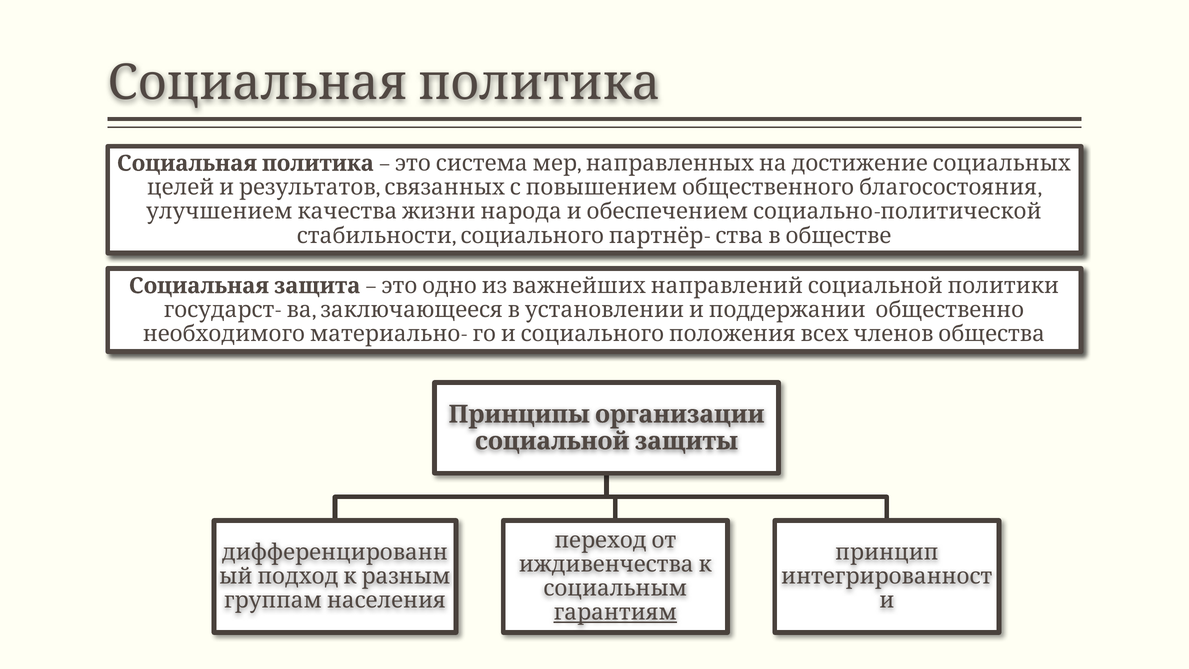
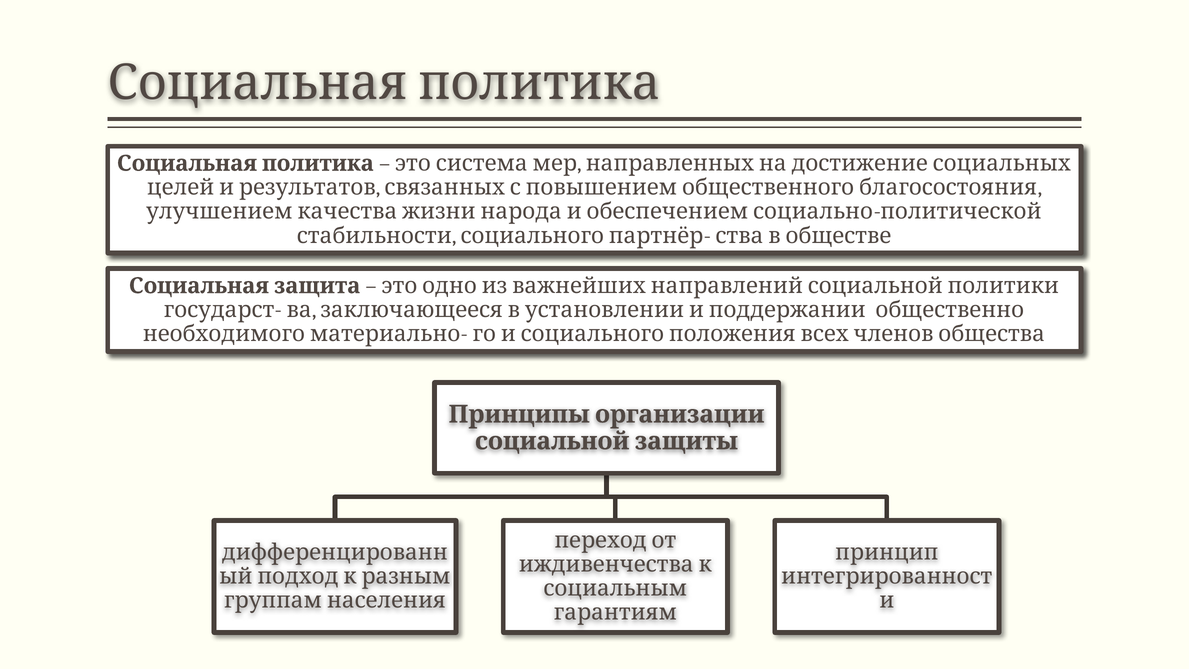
гарантиям underline: present -> none
